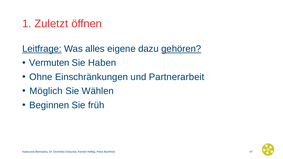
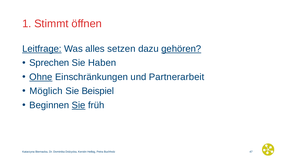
Zuletzt: Zuletzt -> Stimmt
eigene: eigene -> setzen
Vermuten: Vermuten -> Sprechen
Ohne underline: none -> present
Wählen: Wählen -> Beispiel
Sie at (79, 105) underline: none -> present
